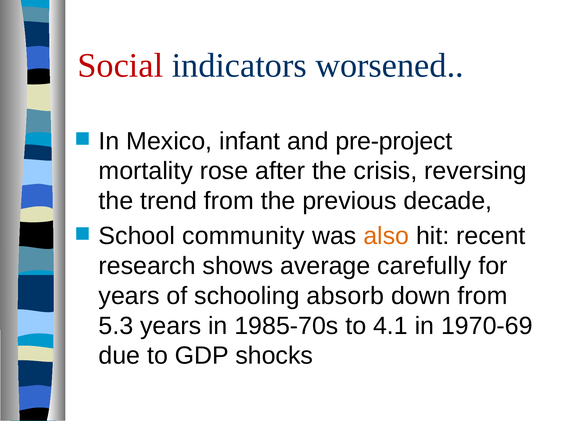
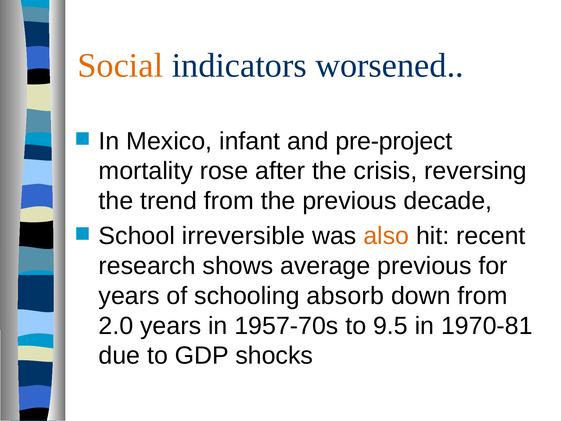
Social colour: red -> orange
community: community -> irreversible
average carefully: carefully -> previous
5.3: 5.3 -> 2.0
1985-70s: 1985-70s -> 1957-70s
4.1: 4.1 -> 9.5
1970-69: 1970-69 -> 1970-81
